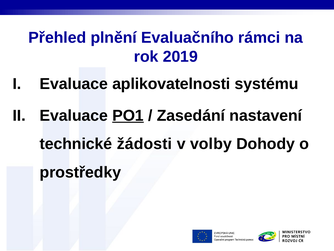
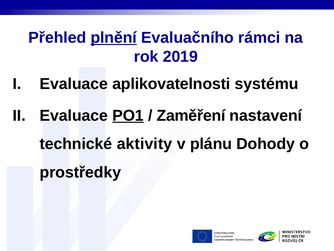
plnění underline: none -> present
Zasedání: Zasedání -> Zaměření
žádosti: žádosti -> aktivity
volby: volby -> plánu
